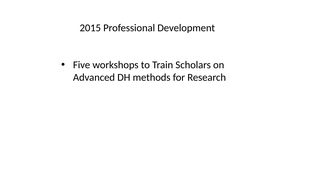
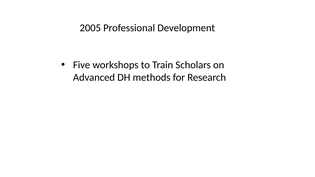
2015: 2015 -> 2005
